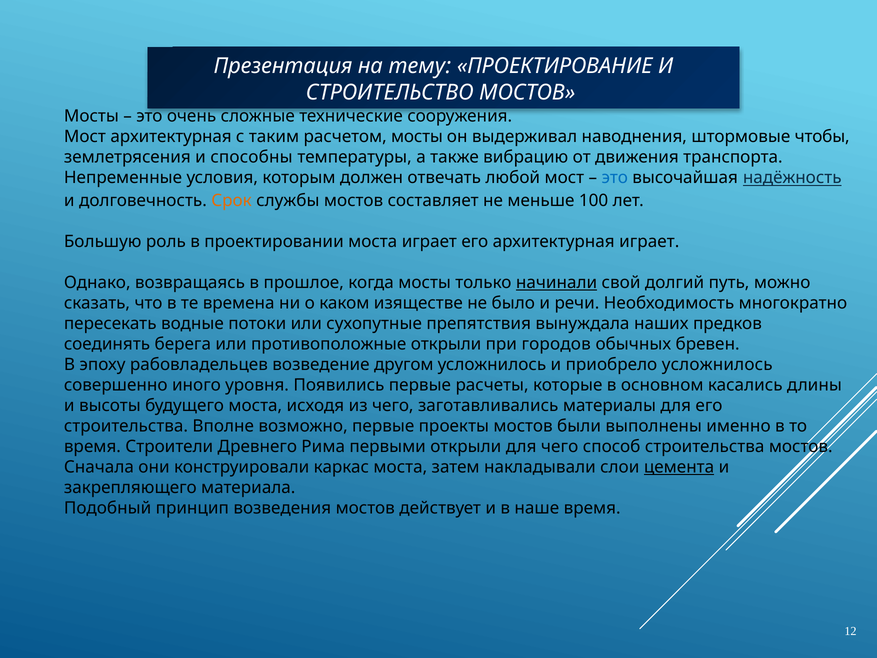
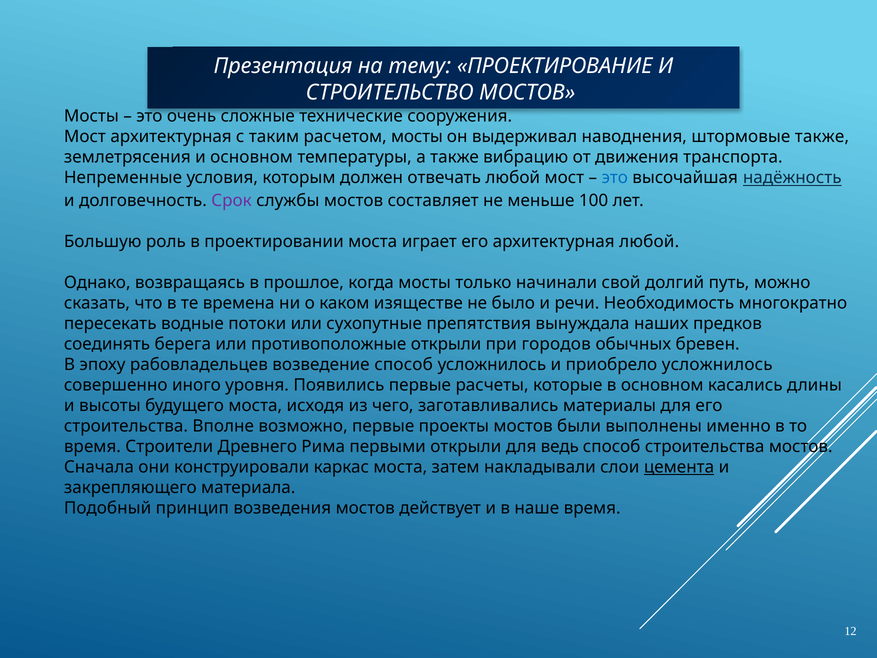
штормовые чтобы: чтобы -> также
и способны: способны -> основном
Срок colour: orange -> purple
архитектурная играет: играет -> любой
начинали underline: present -> none
возведение другом: другом -> способ
для чего: чего -> ведь
